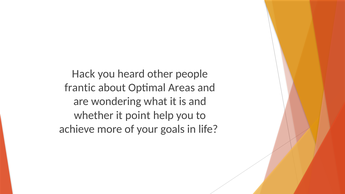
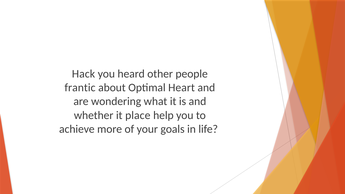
Areas: Areas -> Heart
point: point -> place
